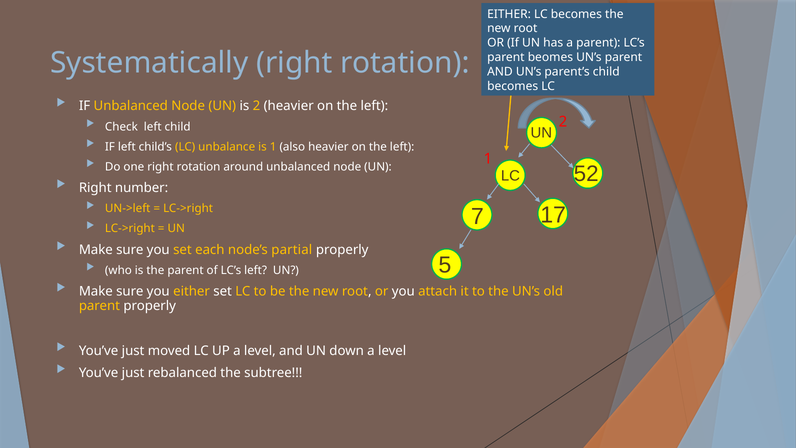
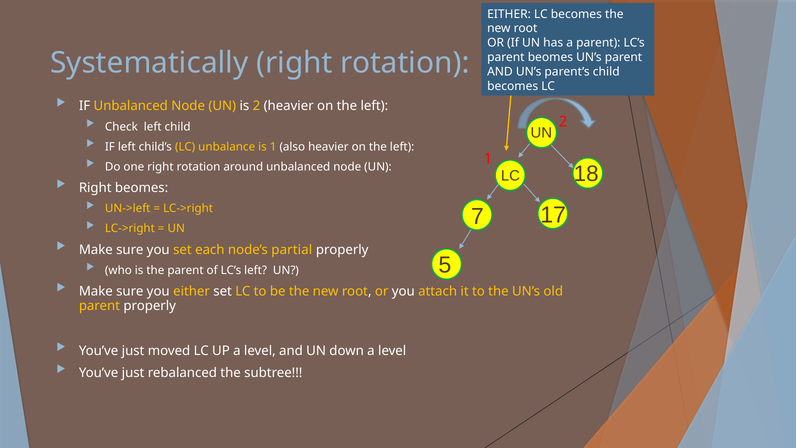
52: 52 -> 18
Right number: number -> beomes
